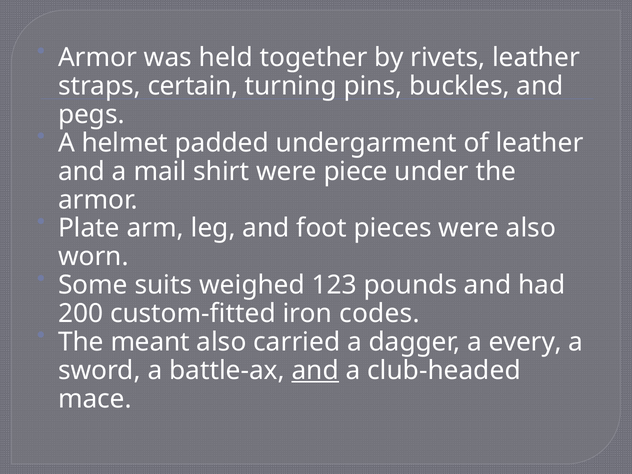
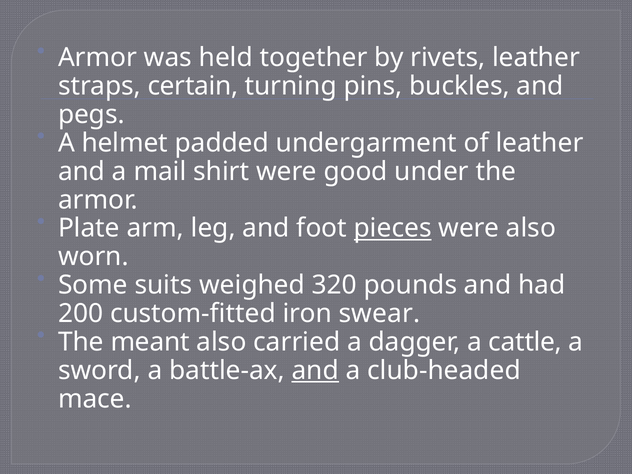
piece: piece -> good
pieces underline: none -> present
123: 123 -> 320
codes: codes -> swear
every: every -> cattle
